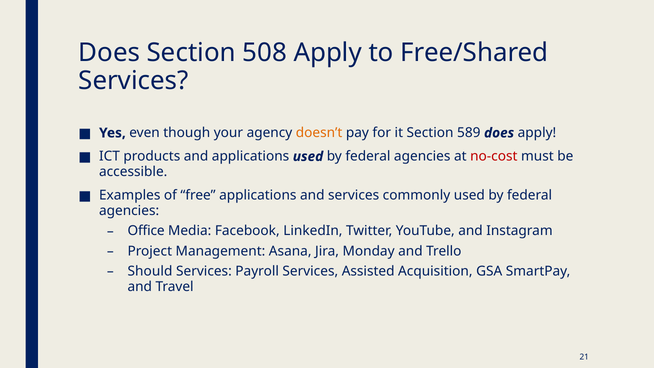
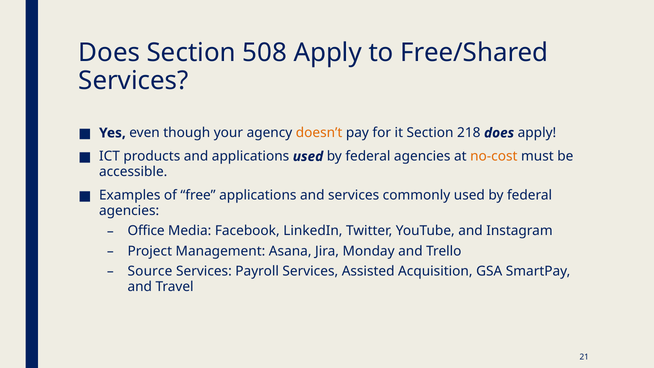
589: 589 -> 218
no-cost colour: red -> orange
Should: Should -> Source
